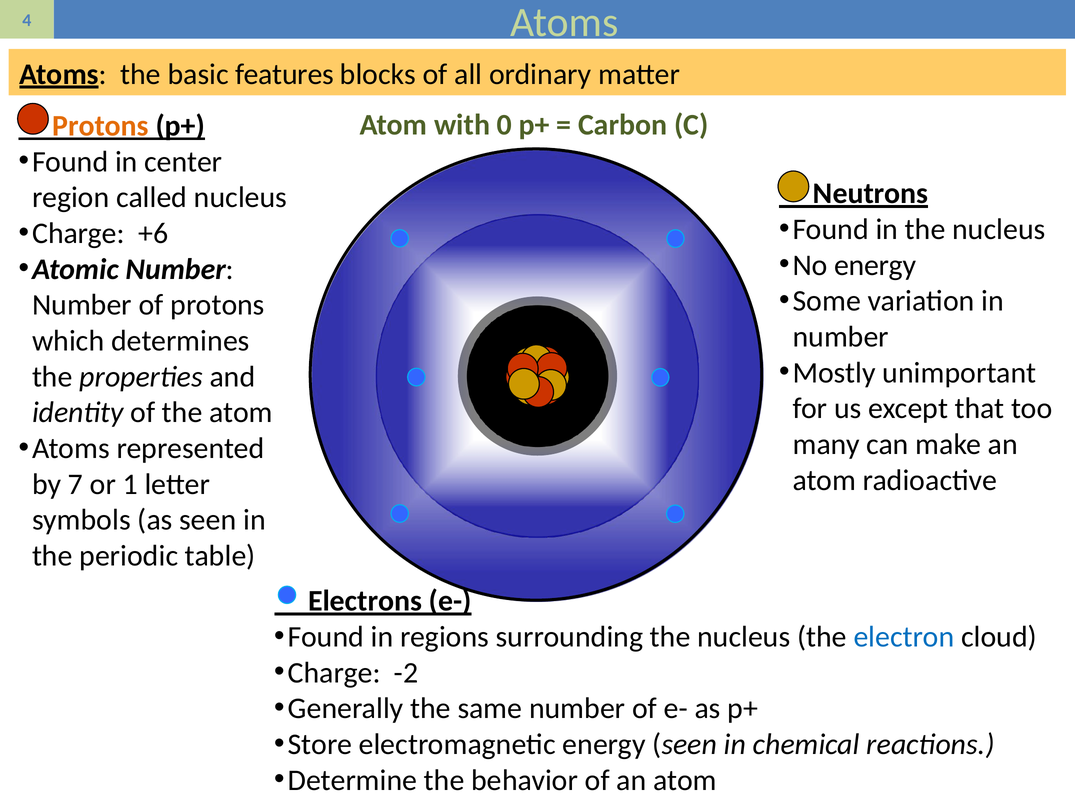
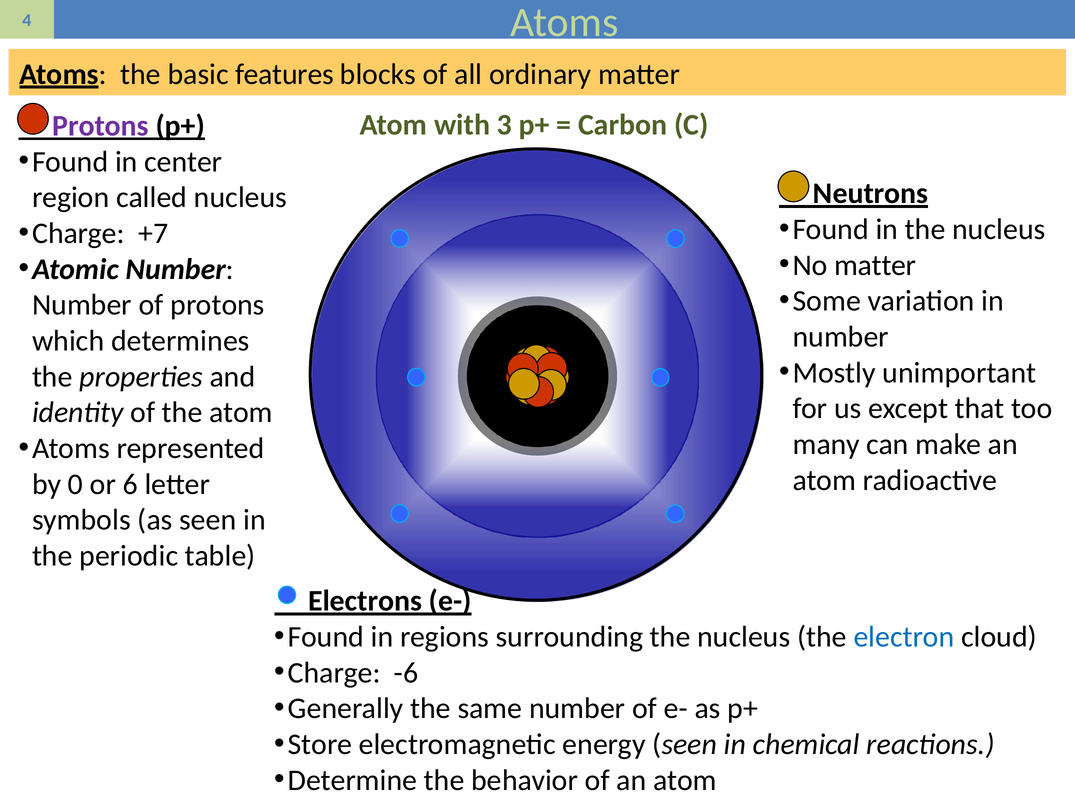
0: 0 -> 3
Protons at (101, 126) colour: orange -> purple
+6: +6 -> +7
No energy: energy -> matter
7: 7 -> 0
1: 1 -> 6
-2: -2 -> -6
